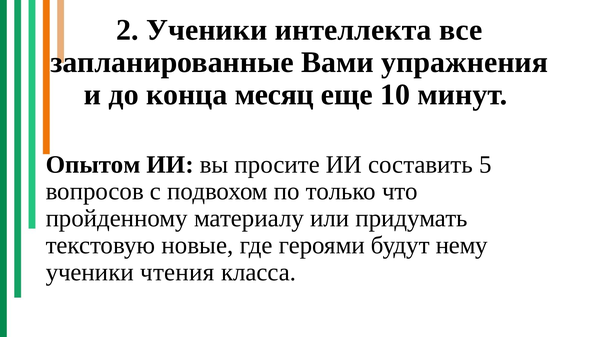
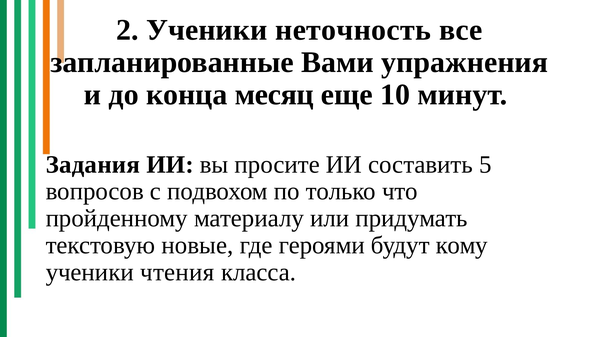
интеллекта: интеллекта -> неточность
Опытом: Опытом -> Задания
нему: нему -> кому
